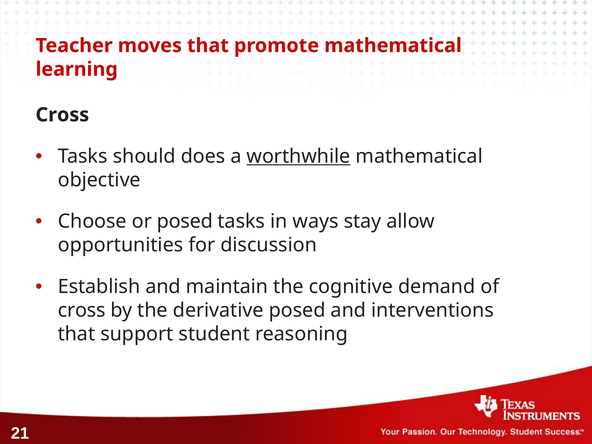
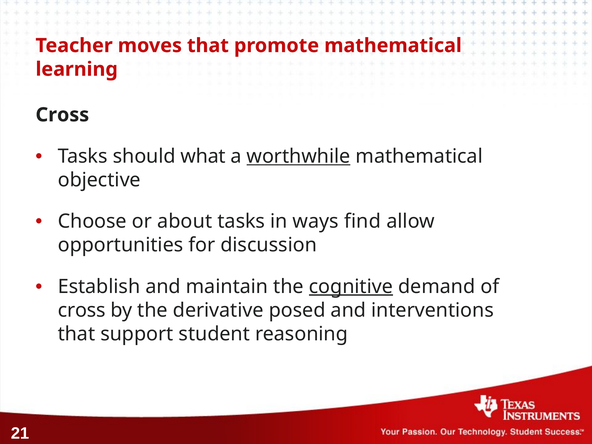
does: does -> what
or posed: posed -> about
stay: stay -> find
cognitive underline: none -> present
